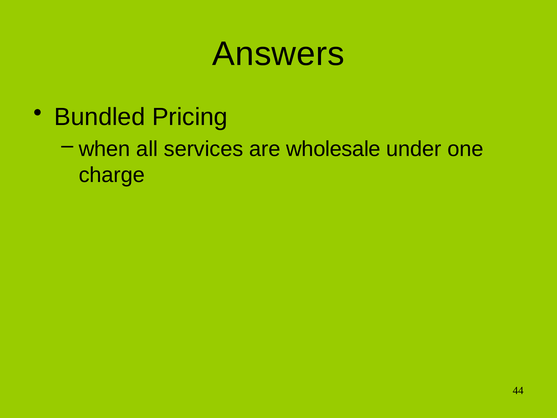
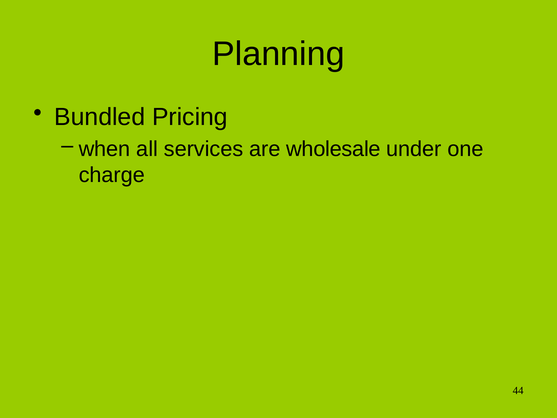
Answers: Answers -> Planning
